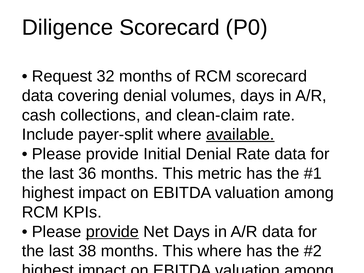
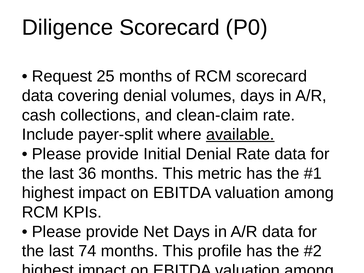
32: 32 -> 25
provide at (112, 232) underline: present -> none
38: 38 -> 74
This where: where -> profile
